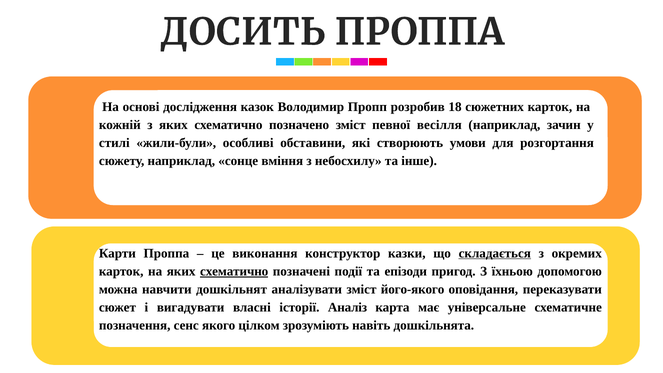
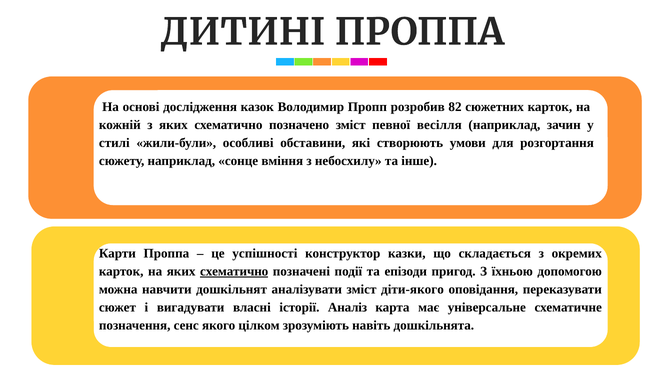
ДОСИТЬ: ДОСИТЬ -> ДИТИНІ
18: 18 -> 82
виконання: виконання -> успішності
складається underline: present -> none
його-якого: його-якого -> діти-якого
